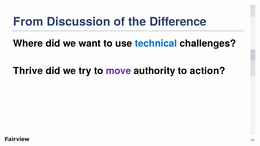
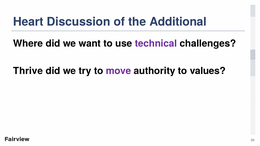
From: From -> Heart
Difference: Difference -> Additional
technical colour: blue -> purple
action: action -> values
